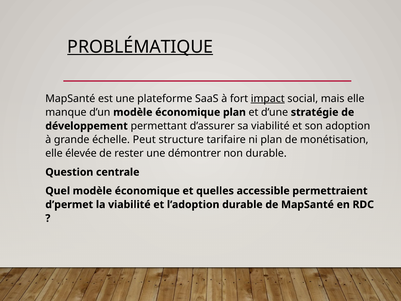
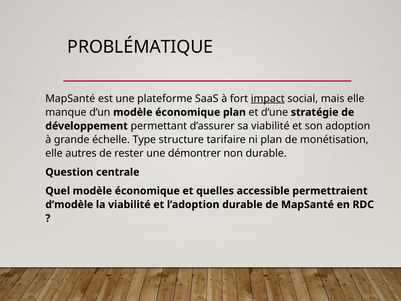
PROBLÉMATIQUE underline: present -> none
Peut: Peut -> Type
élevée: élevée -> autres
d’permet: d’permet -> d’modèle
